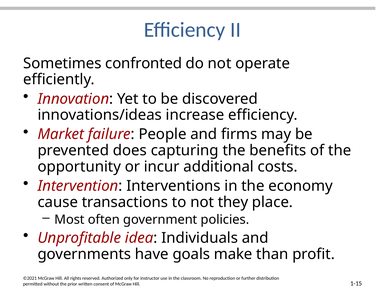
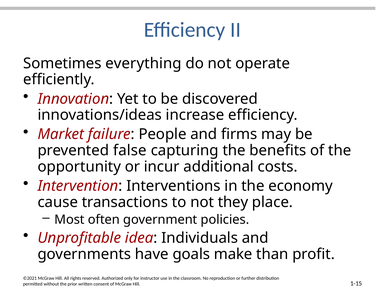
confronted: confronted -> everything
does: does -> false
